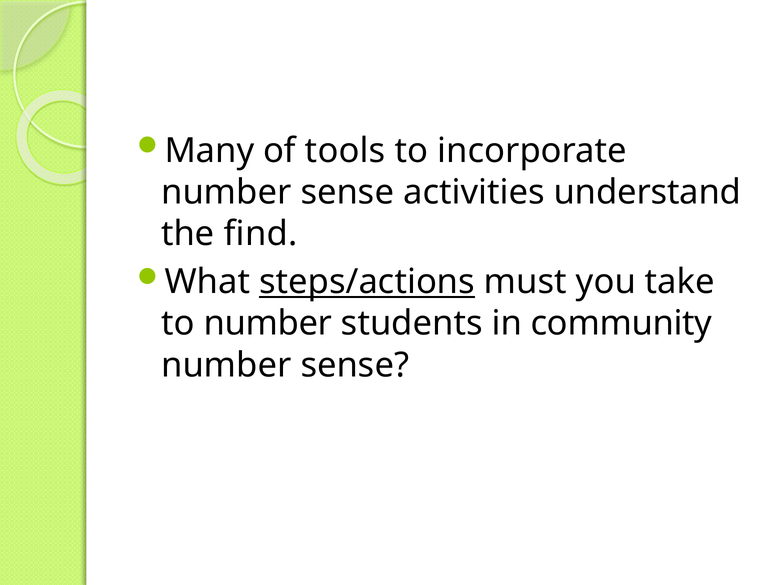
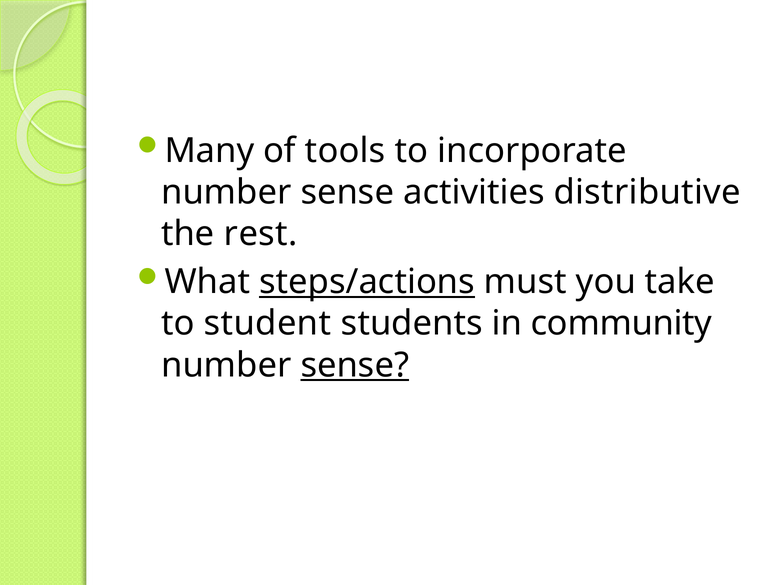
understand: understand -> distributive
find: find -> rest
to number: number -> student
sense at (355, 365) underline: none -> present
